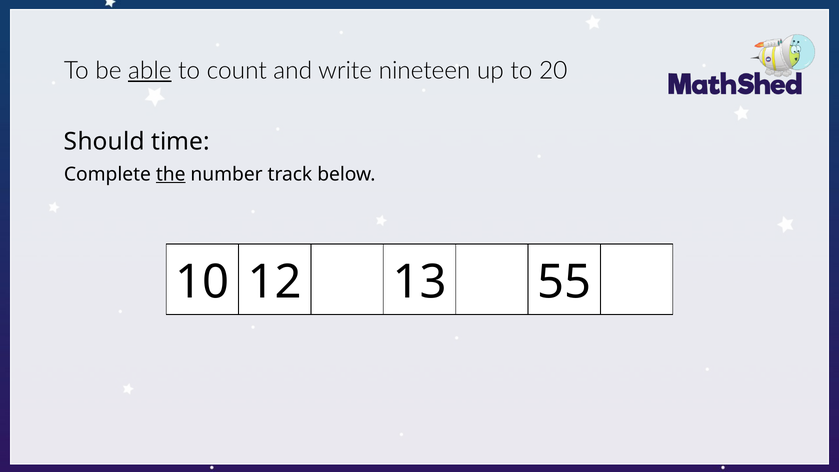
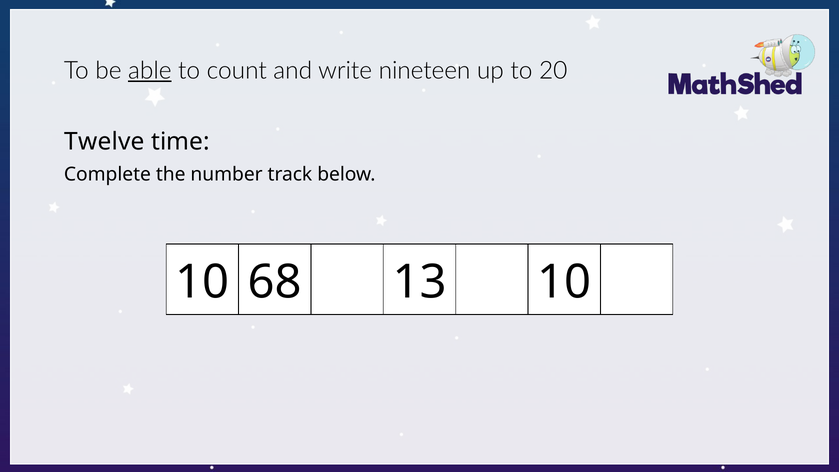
Should: Should -> Twelve
the underline: present -> none
12: 12 -> 68
13 55: 55 -> 10
